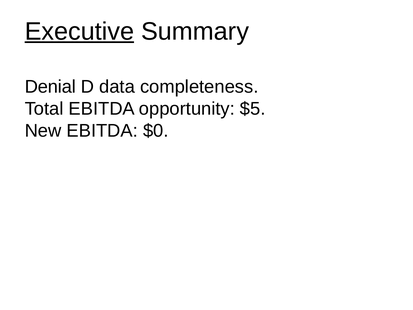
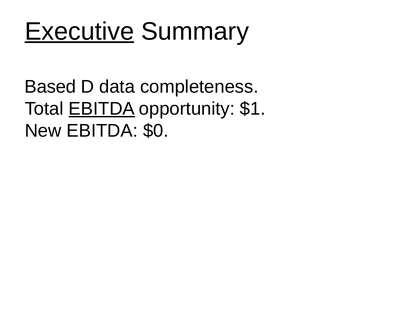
Denial: Denial -> Based
EBITDA at (102, 109) underline: none -> present
$5: $5 -> $1
